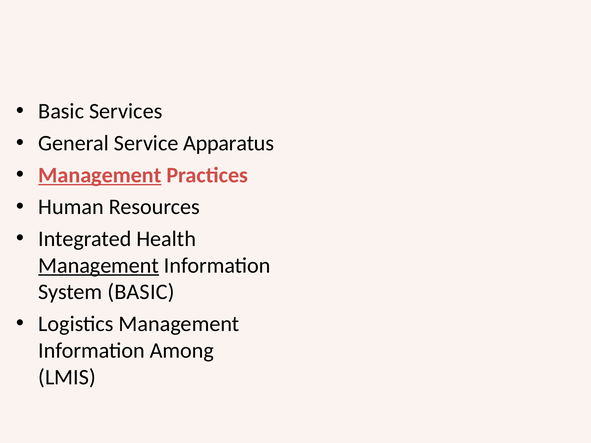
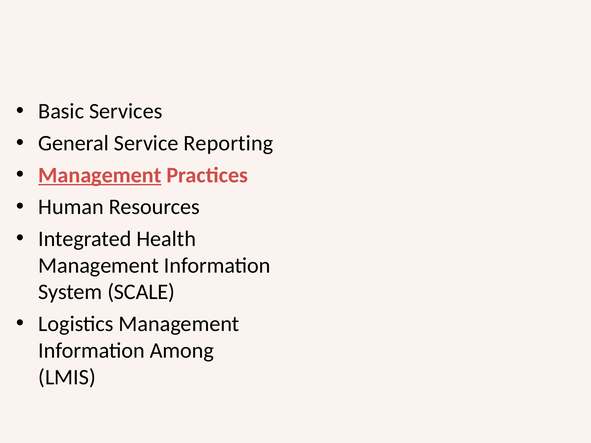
Apparatus: Apparatus -> Reporting
Management at (99, 266) underline: present -> none
System BASIC: BASIC -> SCALE
